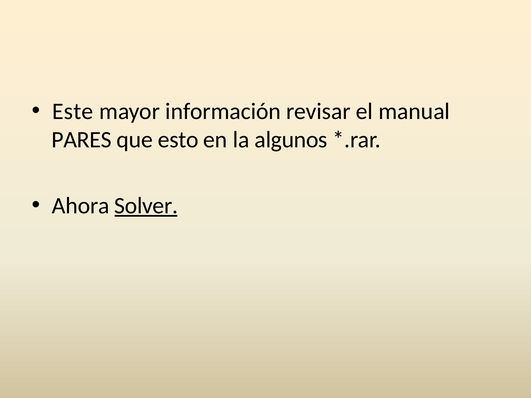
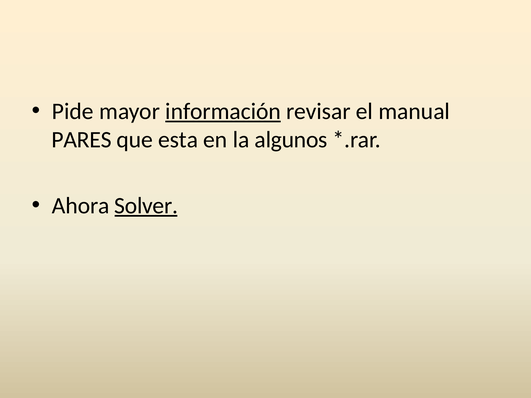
Este: Este -> Pide
información underline: none -> present
esto: esto -> esta
